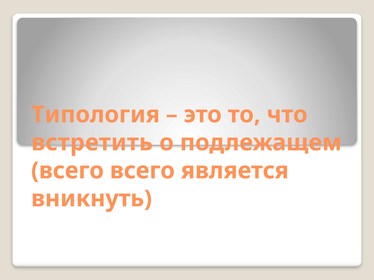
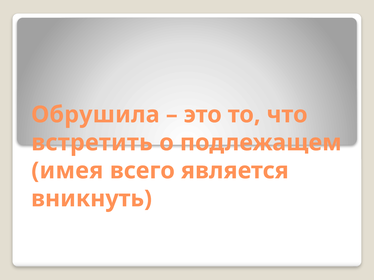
Типология: Типология -> Обрушила
всего at (67, 171): всего -> имея
